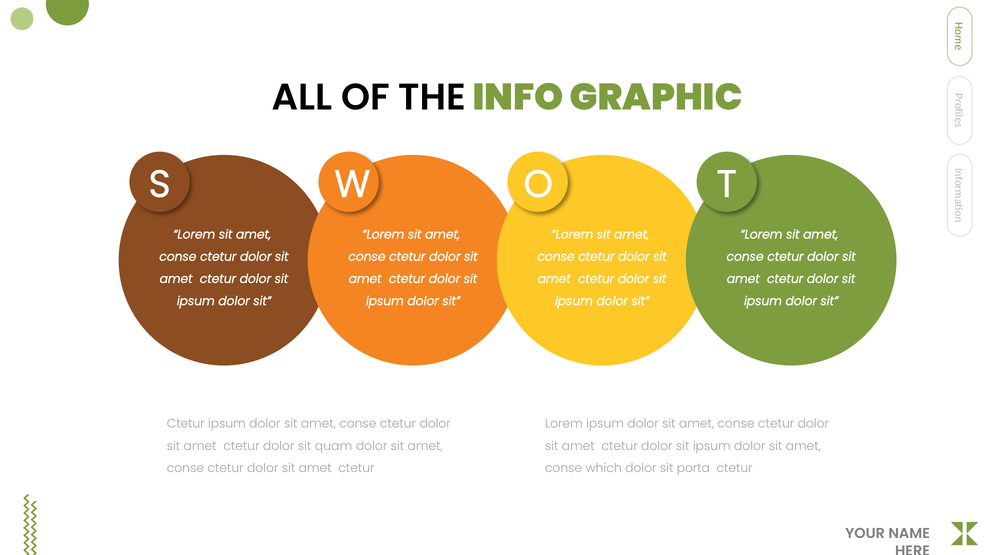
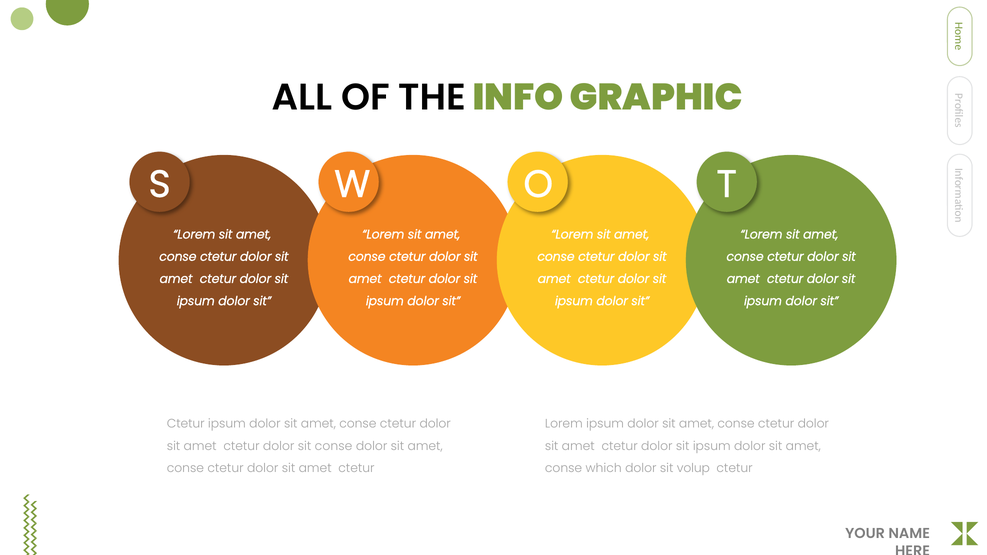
sit quam: quam -> conse
porta: porta -> volup
